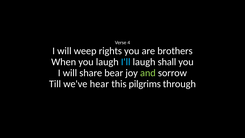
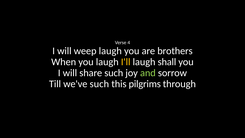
weep rights: rights -> laugh
I'll colour: light blue -> yellow
share bear: bear -> such
we've hear: hear -> such
